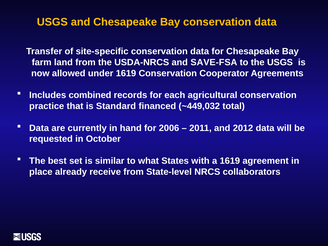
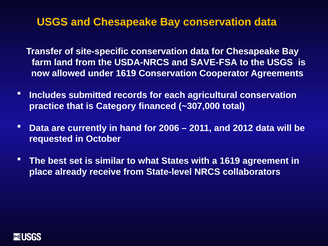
combined: combined -> submitted
Standard: Standard -> Category
~449,032: ~449,032 -> ~307,000
